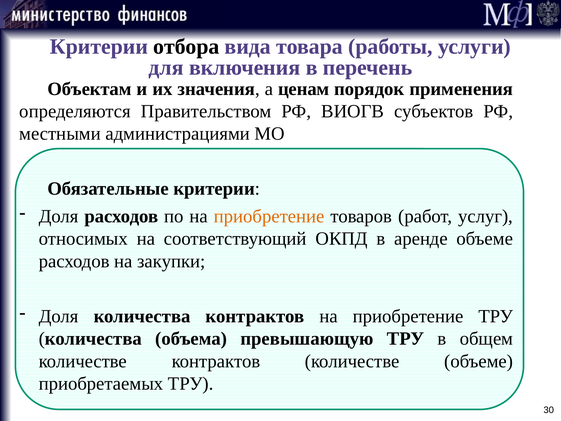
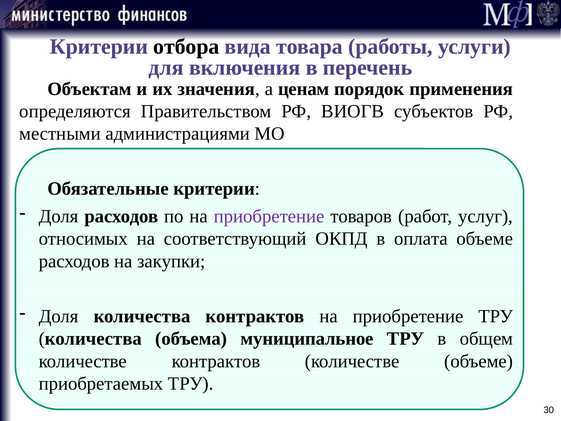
приобретение at (269, 216) colour: orange -> purple
аренде: аренде -> оплата
превышающую: превышающую -> муниципальное
